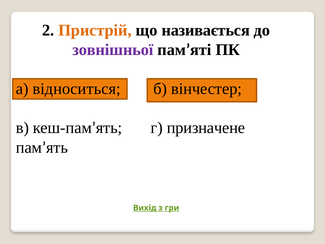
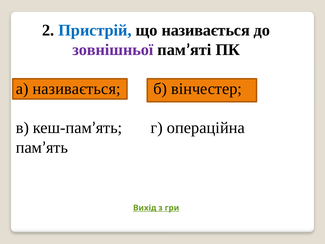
Пристрій colour: orange -> blue
а відноситься: відноситься -> називається
призначене: призначене -> операційна
